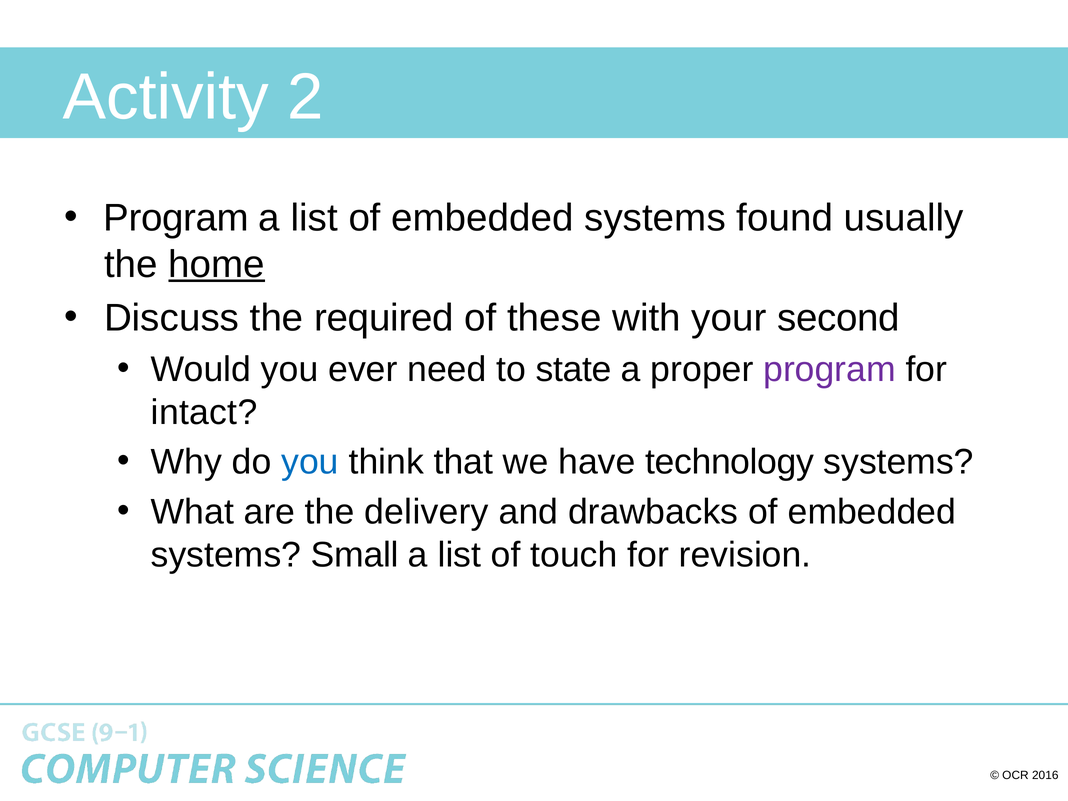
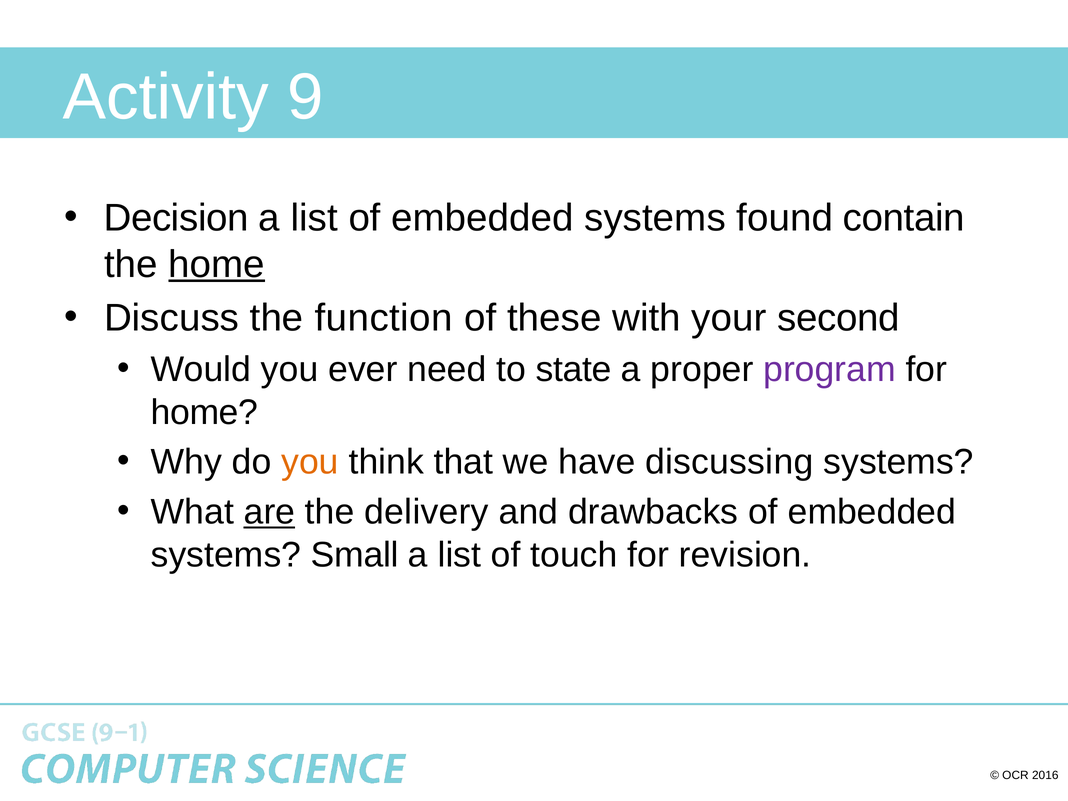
2: 2 -> 9
Program at (176, 218): Program -> Decision
usually: usually -> contain
required: required -> function
intact at (204, 412): intact -> home
you at (310, 462) colour: blue -> orange
technology: technology -> discussing
are underline: none -> present
